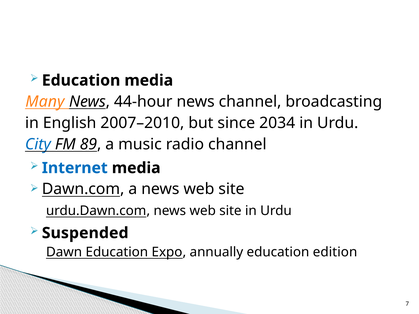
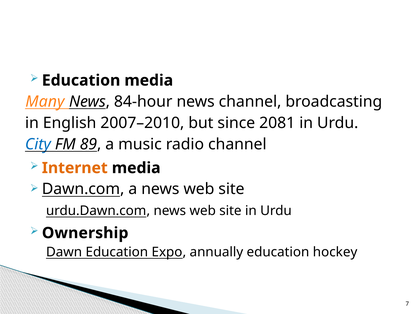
44-hour: 44-hour -> 84-hour
2034: 2034 -> 2081
Internet colour: blue -> orange
Suspended: Suspended -> Ownership
edition: edition -> hockey
